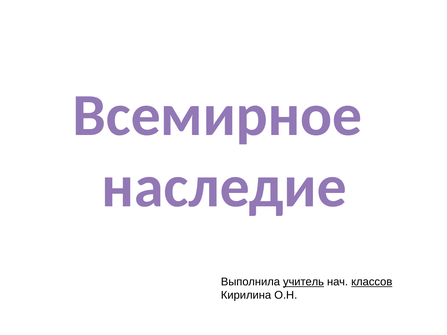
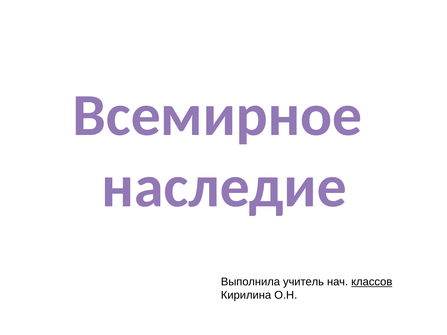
учитель underline: present -> none
